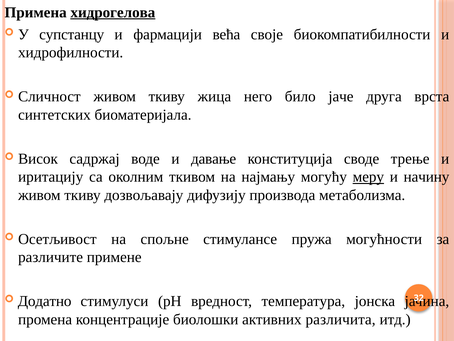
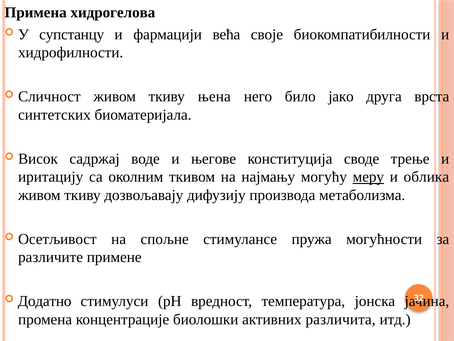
хидрогелова underline: present -> none
жица: жица -> њена
јаче: јаче -> јако
давање: давање -> његове
начину: начину -> облика
